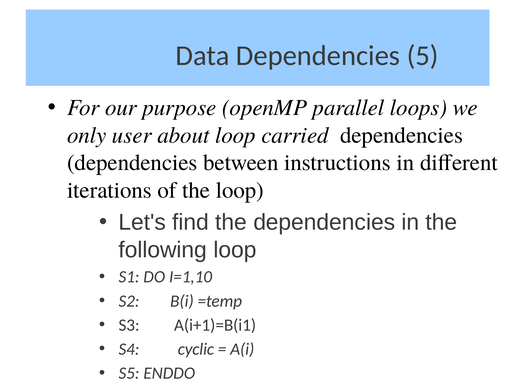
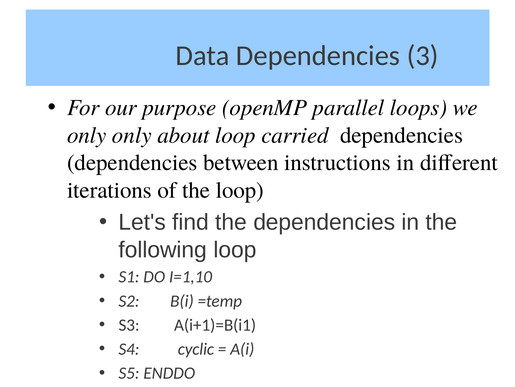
5: 5 -> 3
only user: user -> only
